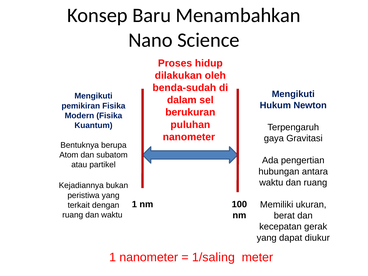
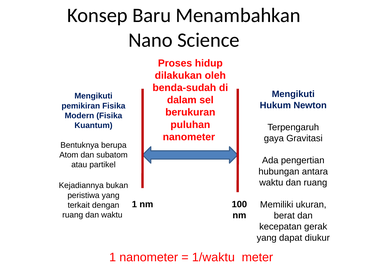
1/saling: 1/saling -> 1/waktu
